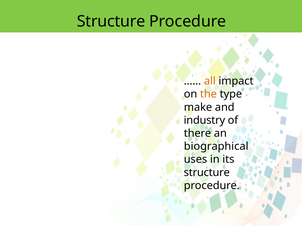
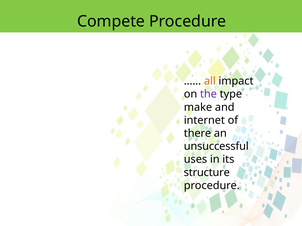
Structure at (111, 21): Structure -> Compete
the colour: orange -> purple
industry: industry -> internet
biographical: biographical -> unsuccessful
